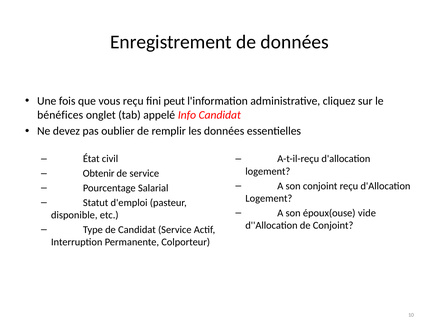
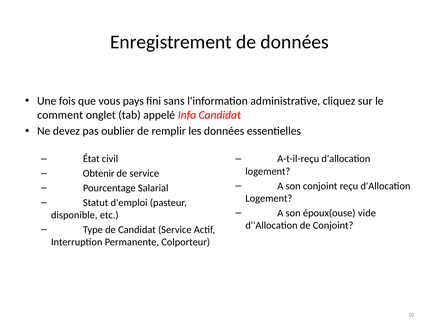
vous reçu: reçu -> pays
peut: peut -> sans
bénéfices: bénéfices -> comment
